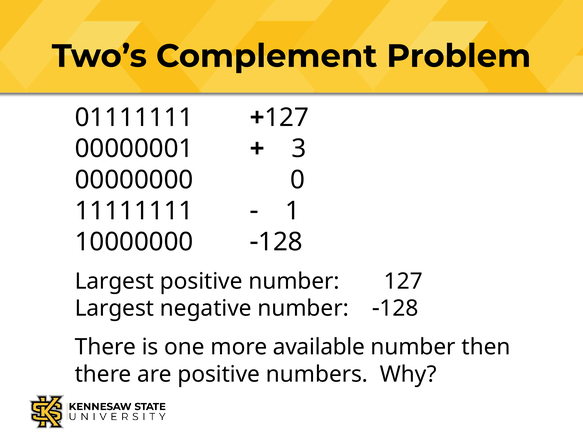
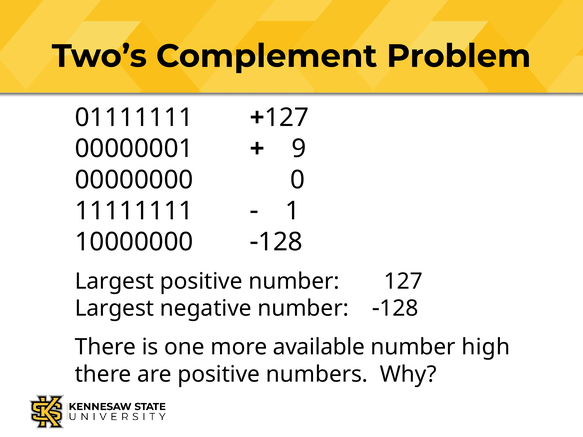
3: 3 -> 9
then: then -> high
